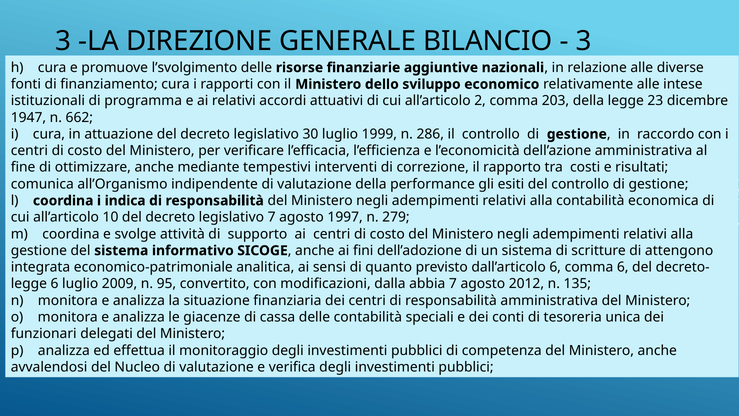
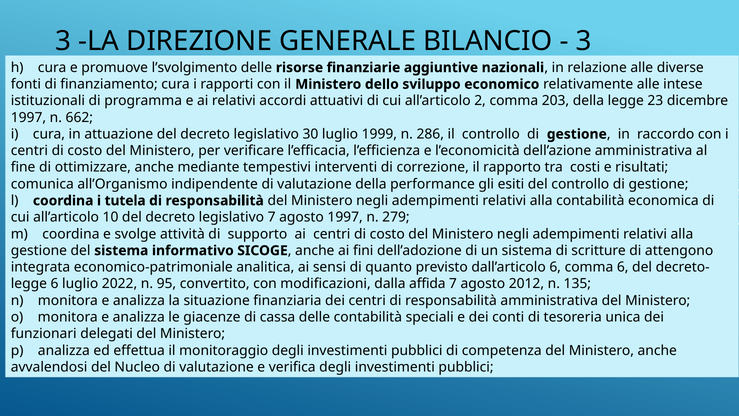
1947 at (28, 117): 1947 -> 1997
indica: indica -> tutela
2009: 2009 -> 2022
abbia: abbia -> affida
